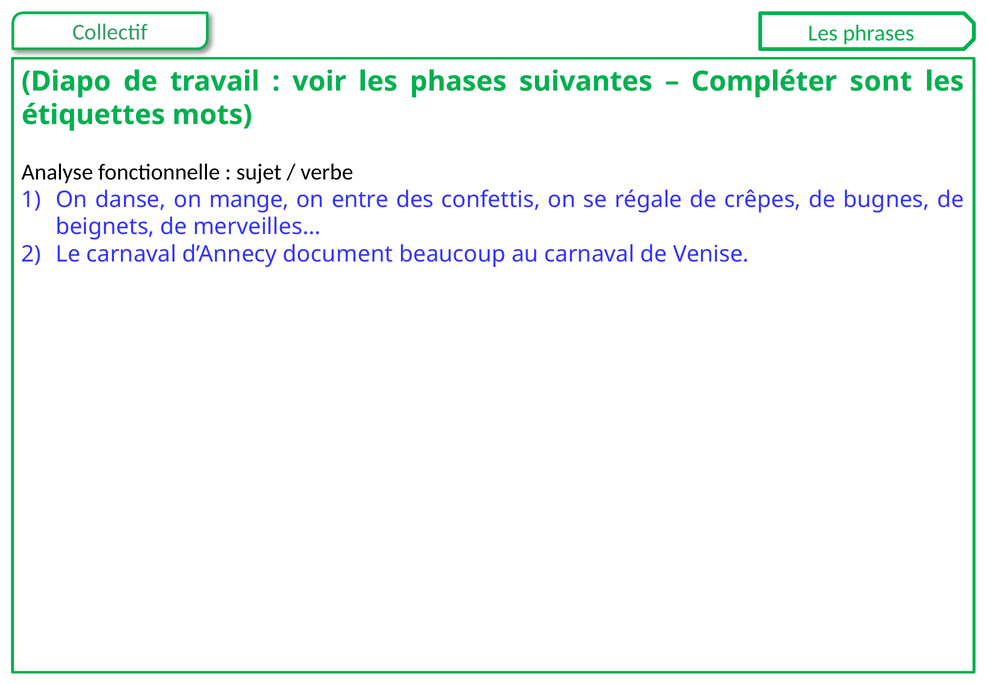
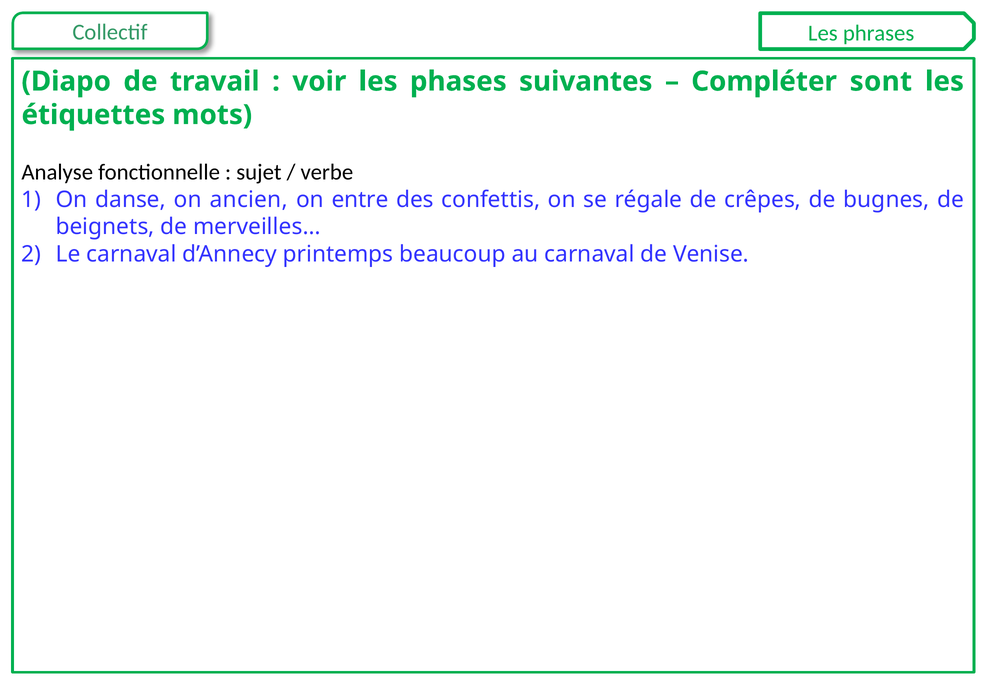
mange: mange -> ancien
document: document -> printemps
